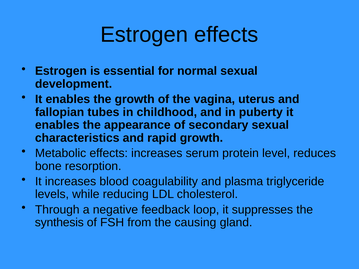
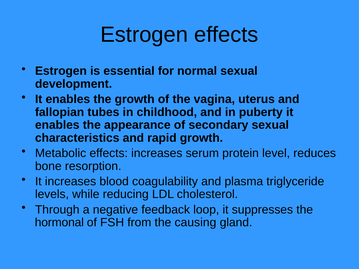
synthesis: synthesis -> hormonal
